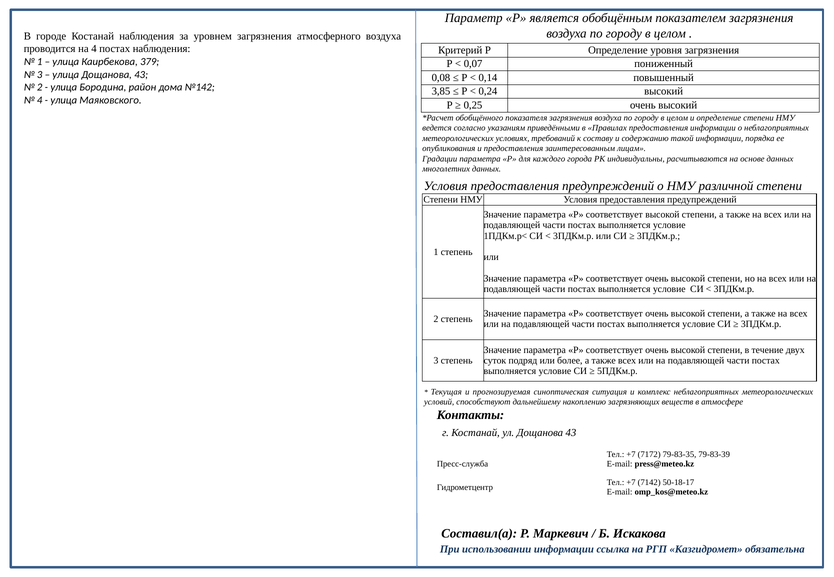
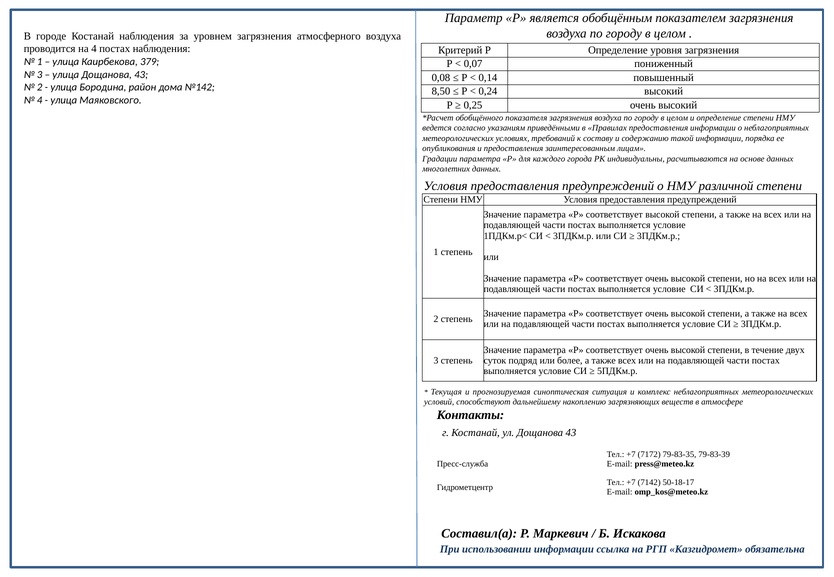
3,85: 3,85 -> 8,50
